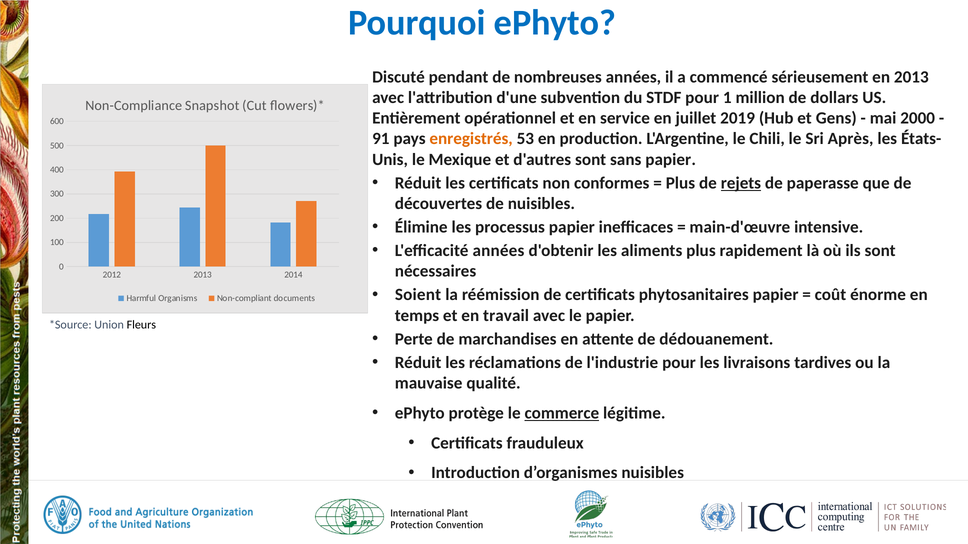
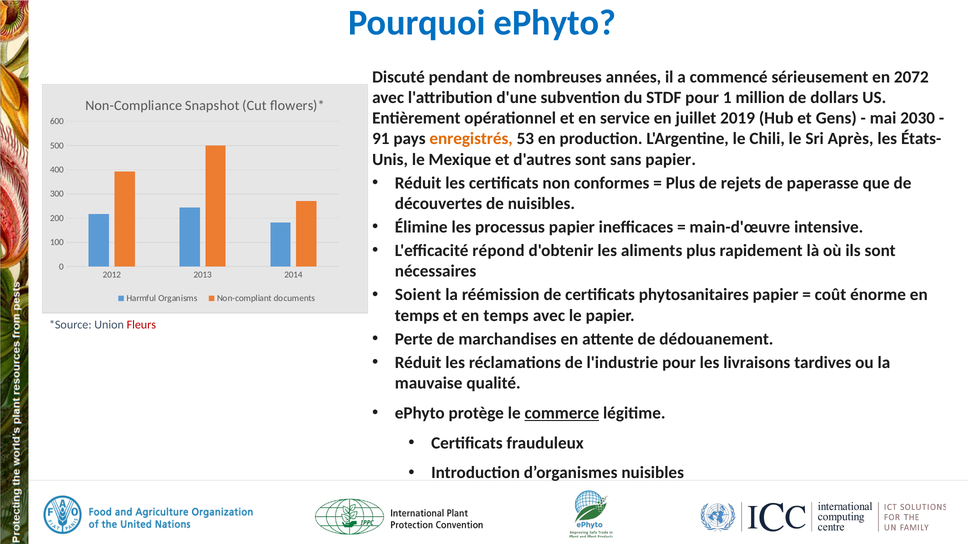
en 2013: 2013 -> 2072
2000: 2000 -> 2030
rejets underline: present -> none
L'efficacité années: années -> répond
et en travail: travail -> temps
Fleurs colour: black -> red
